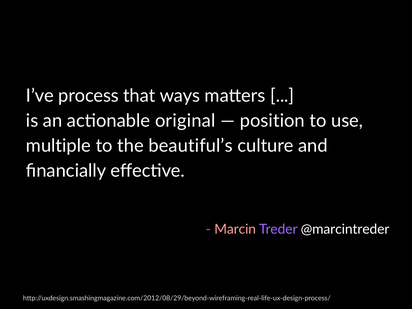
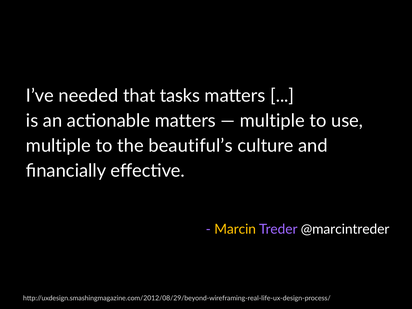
process: process -> needed
ways: ways -> tasks
actionable original: original -> matters
position at (272, 121): position -> multiple
Marcin colour: pink -> yellow
